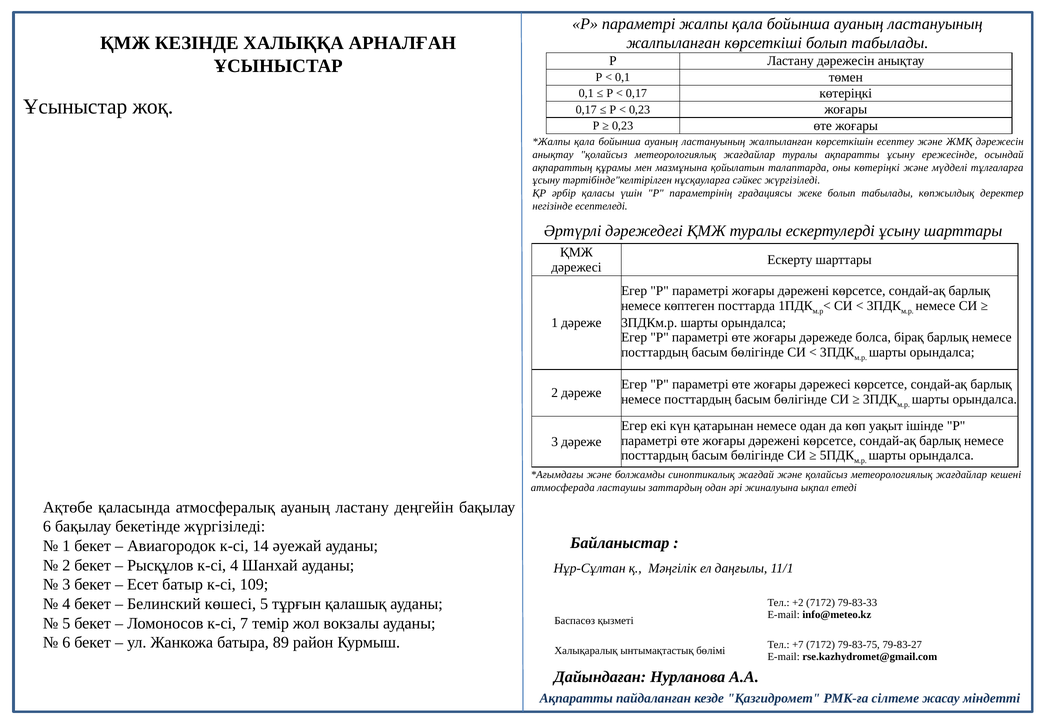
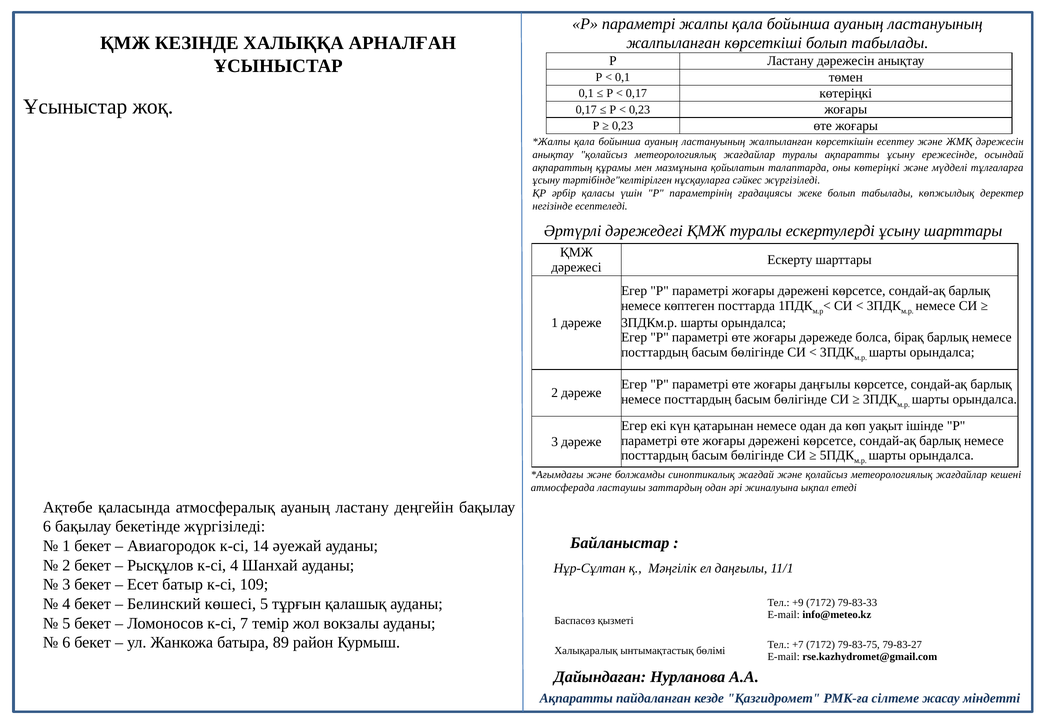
жоғары дәрежесі: дәрежесі -> даңғылы
+2: +2 -> +9
